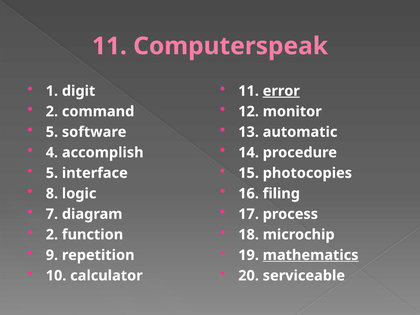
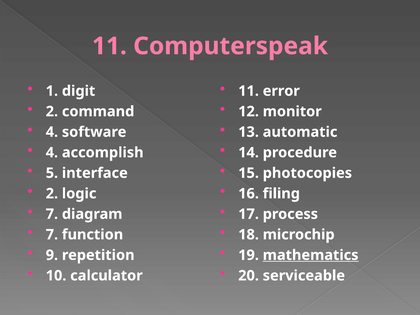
error underline: present -> none
5 at (52, 132): 5 -> 4
8 at (52, 194): 8 -> 2
2 at (52, 235): 2 -> 7
